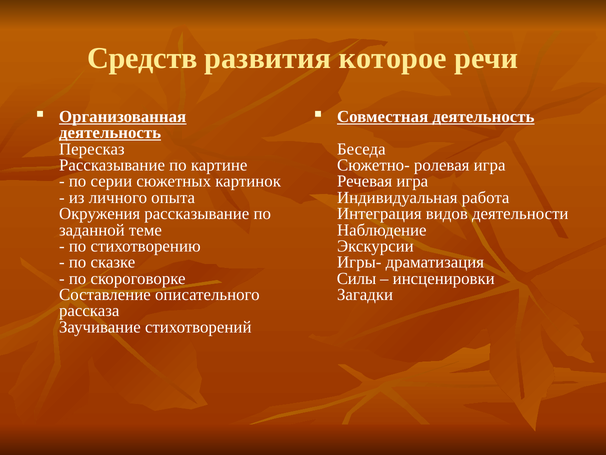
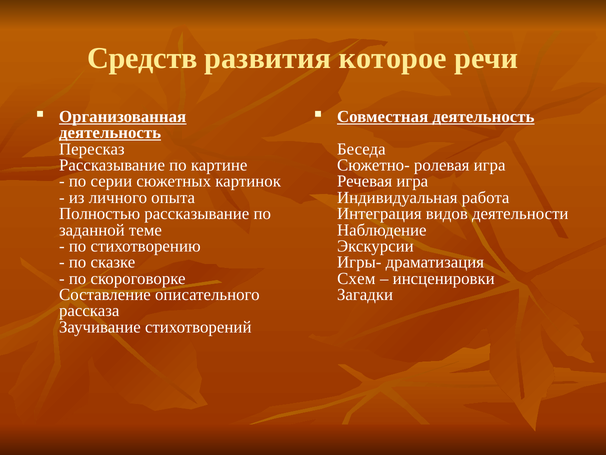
Окружения: Окружения -> Полностью
Силы: Силы -> Схем
